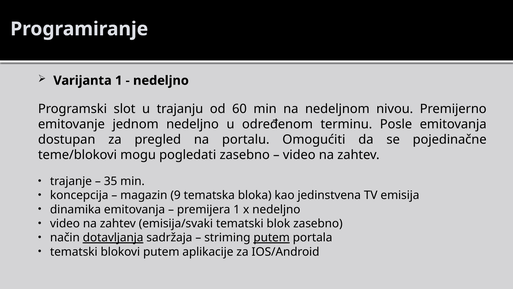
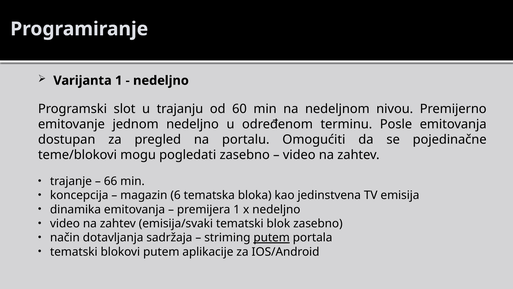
35: 35 -> 66
9: 9 -> 6
dotavljanja underline: present -> none
